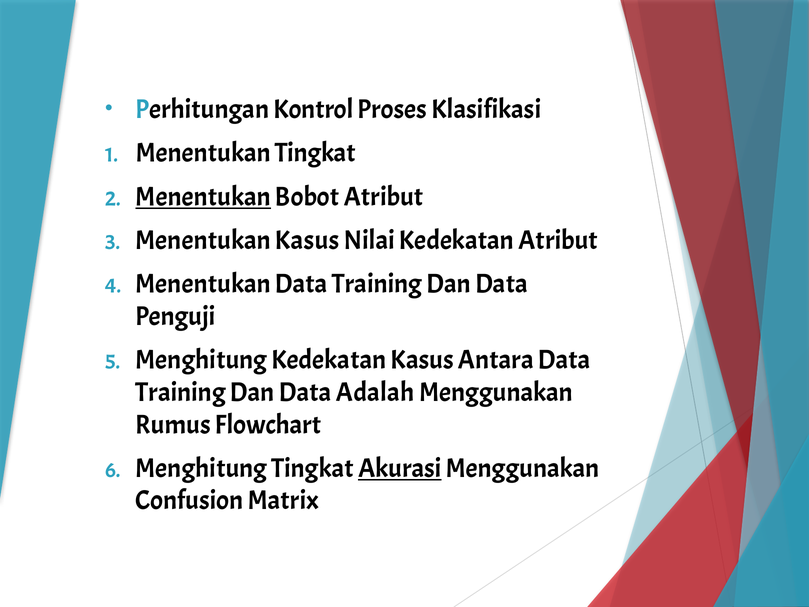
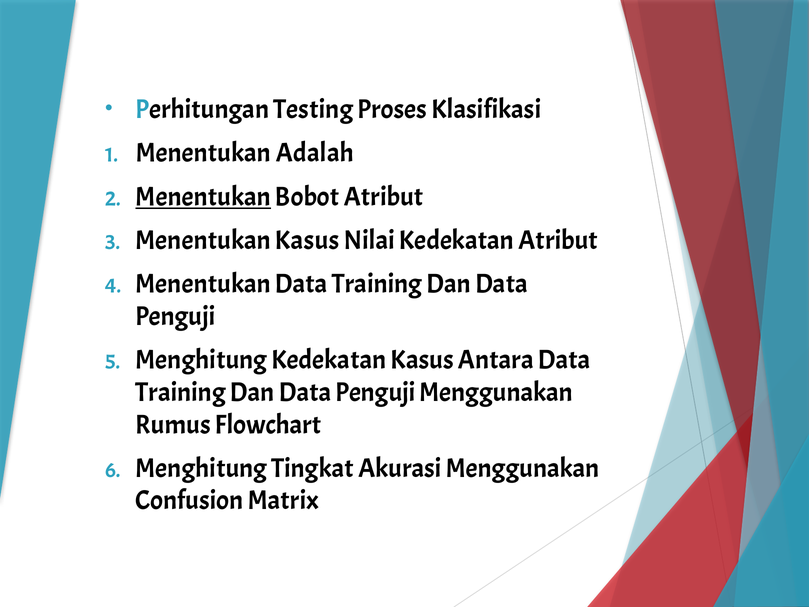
Kontrol: Kontrol -> Testing
Menentukan Tingkat: Tingkat -> Adalah
Adalah at (375, 392): Adalah -> Penguji
Akurasi underline: present -> none
